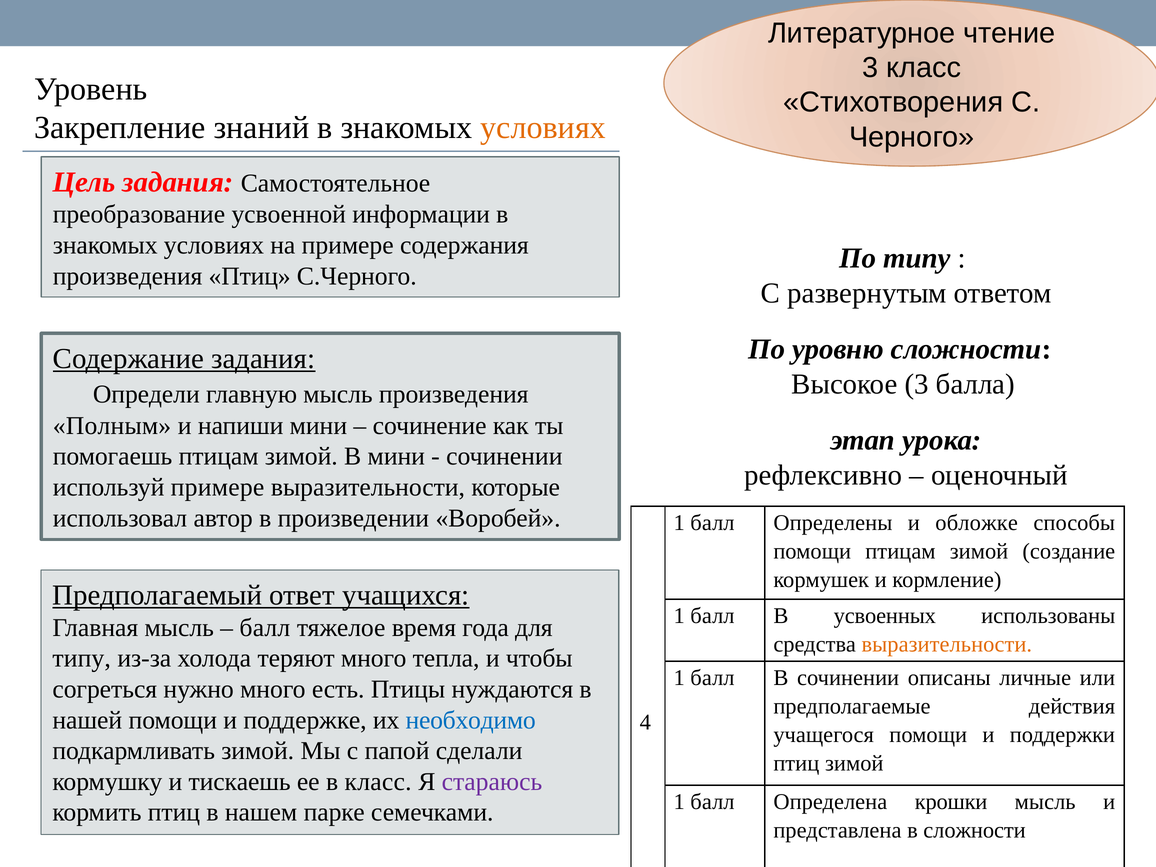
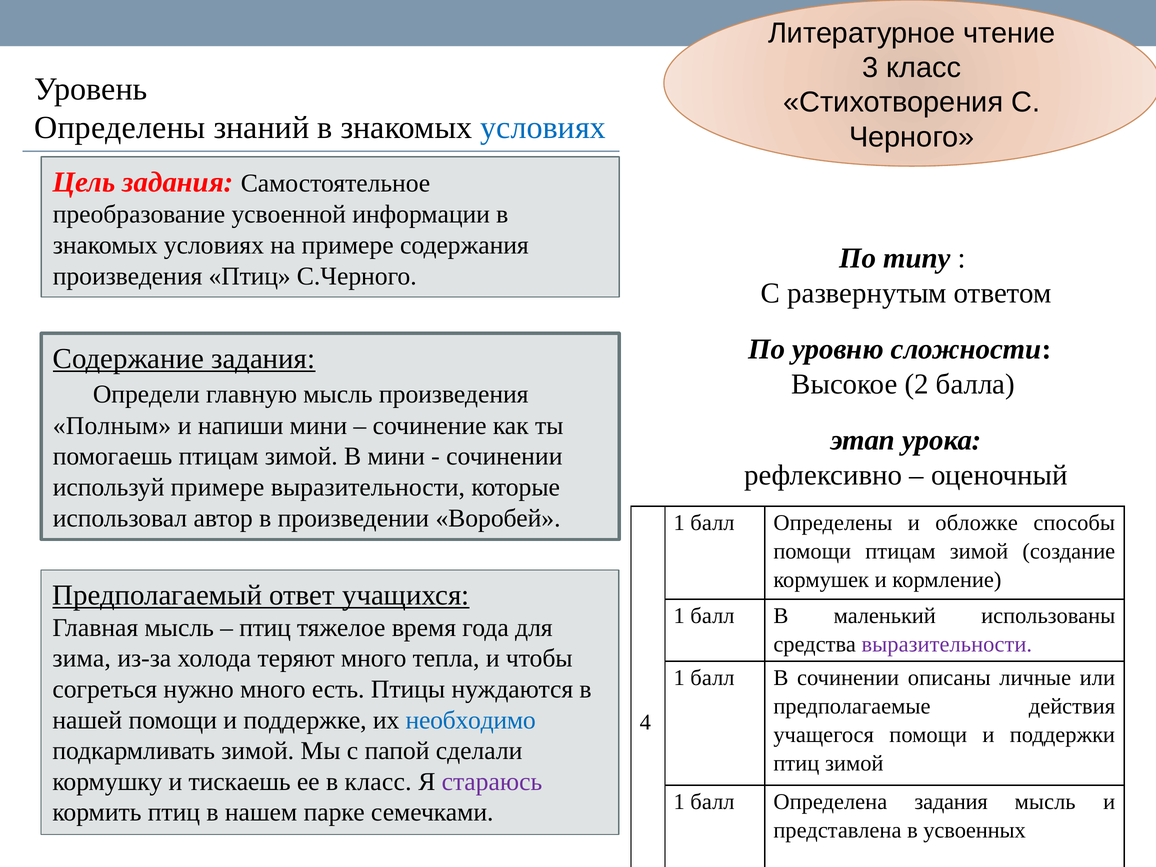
Закрепление at (120, 128): Закрепление -> Определены
условиях at (543, 128) colour: orange -> blue
Высокое 3: 3 -> 2
усвоенных: усвоенных -> маленький
балл at (265, 628): балл -> птиц
выразительности at (947, 644) colour: orange -> purple
типу at (82, 658): типу -> зима
Определена крошки: крошки -> задания
в сложности: сложности -> усвоенных
